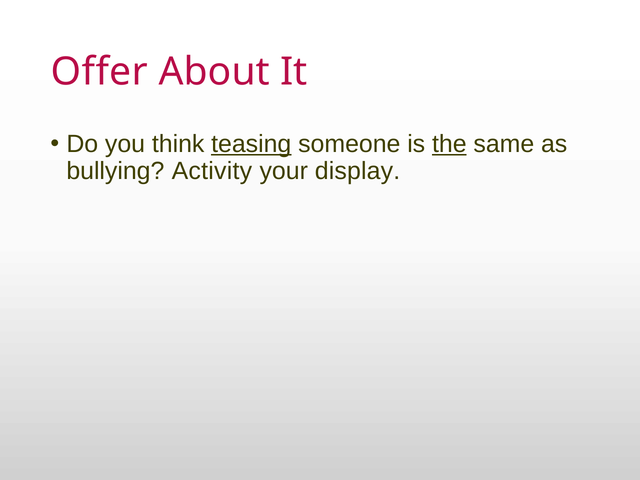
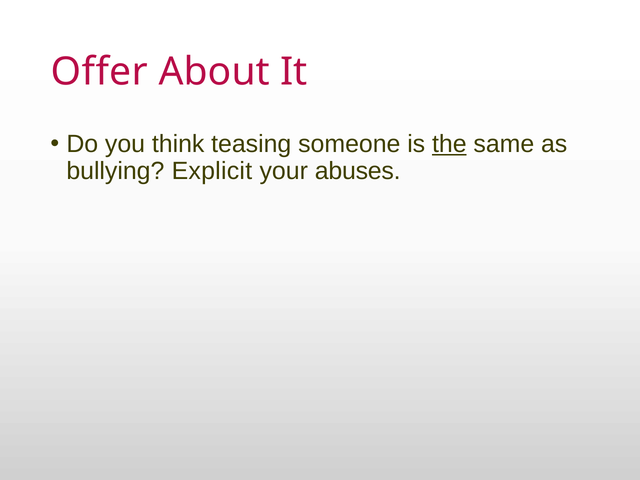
teasing underline: present -> none
Activity: Activity -> Explicit
display: display -> abuses
